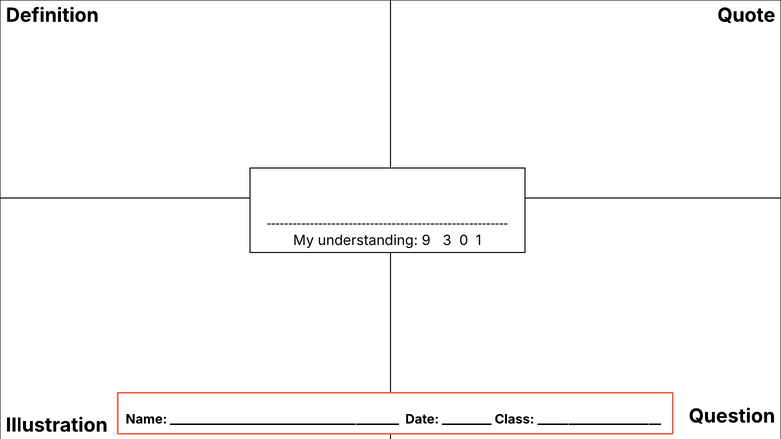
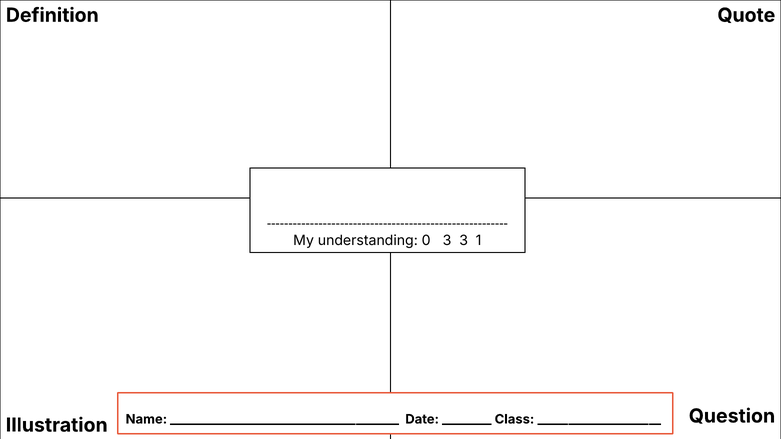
9: 9 -> 0
3 0: 0 -> 3
